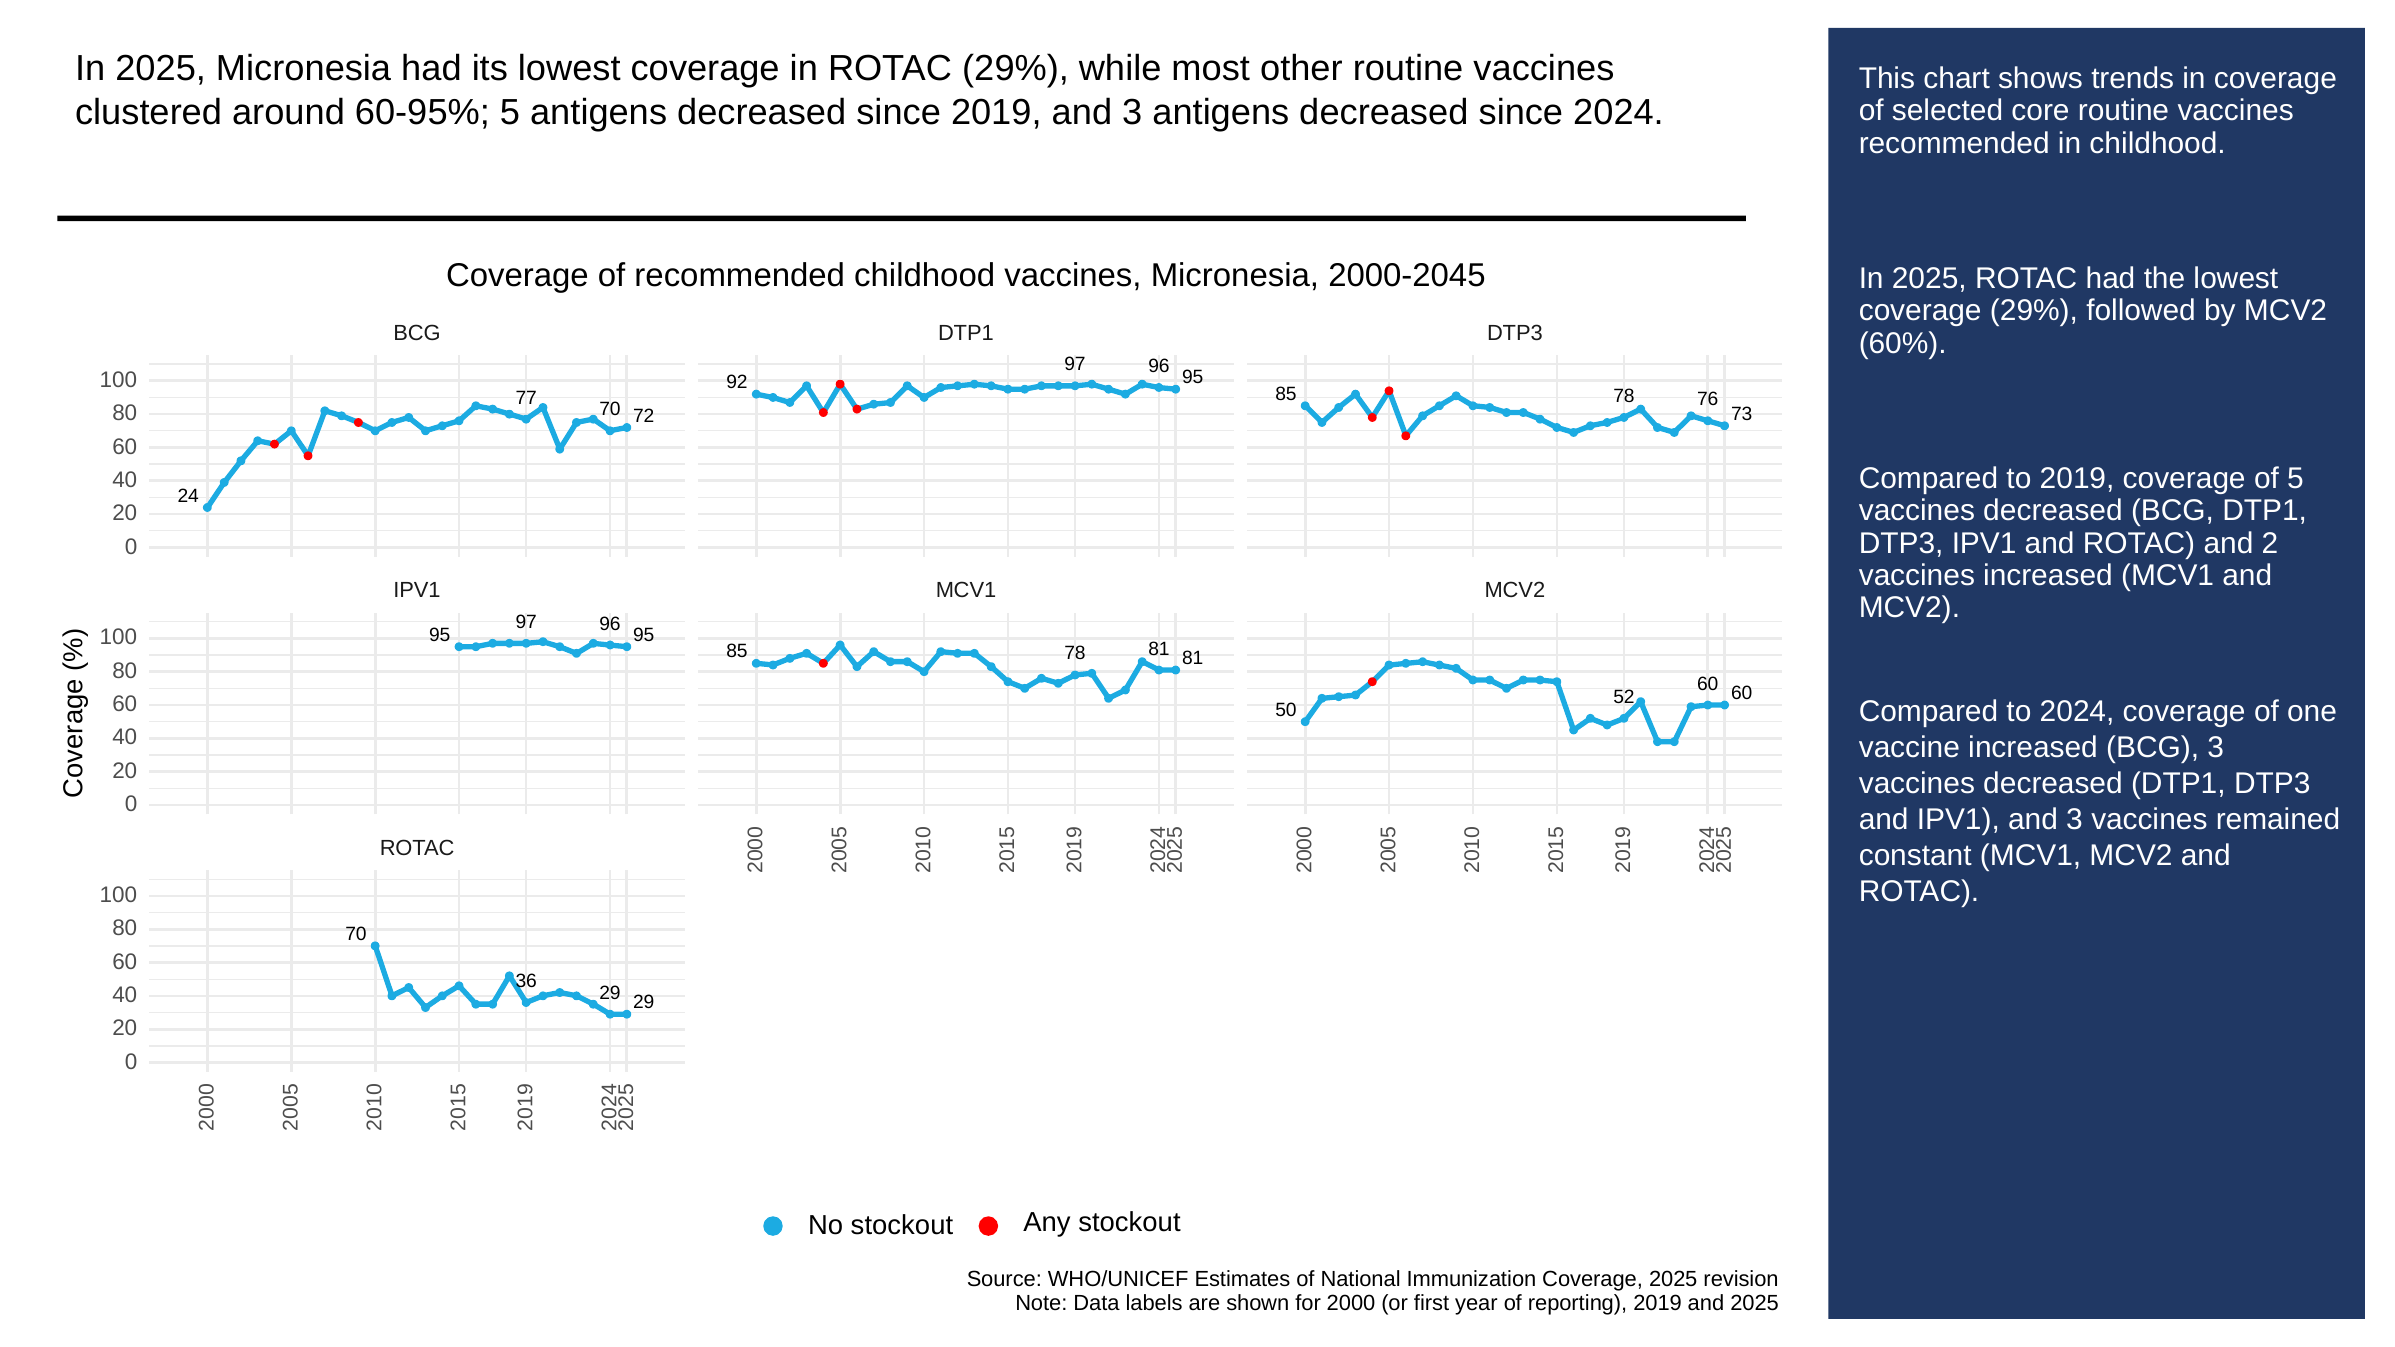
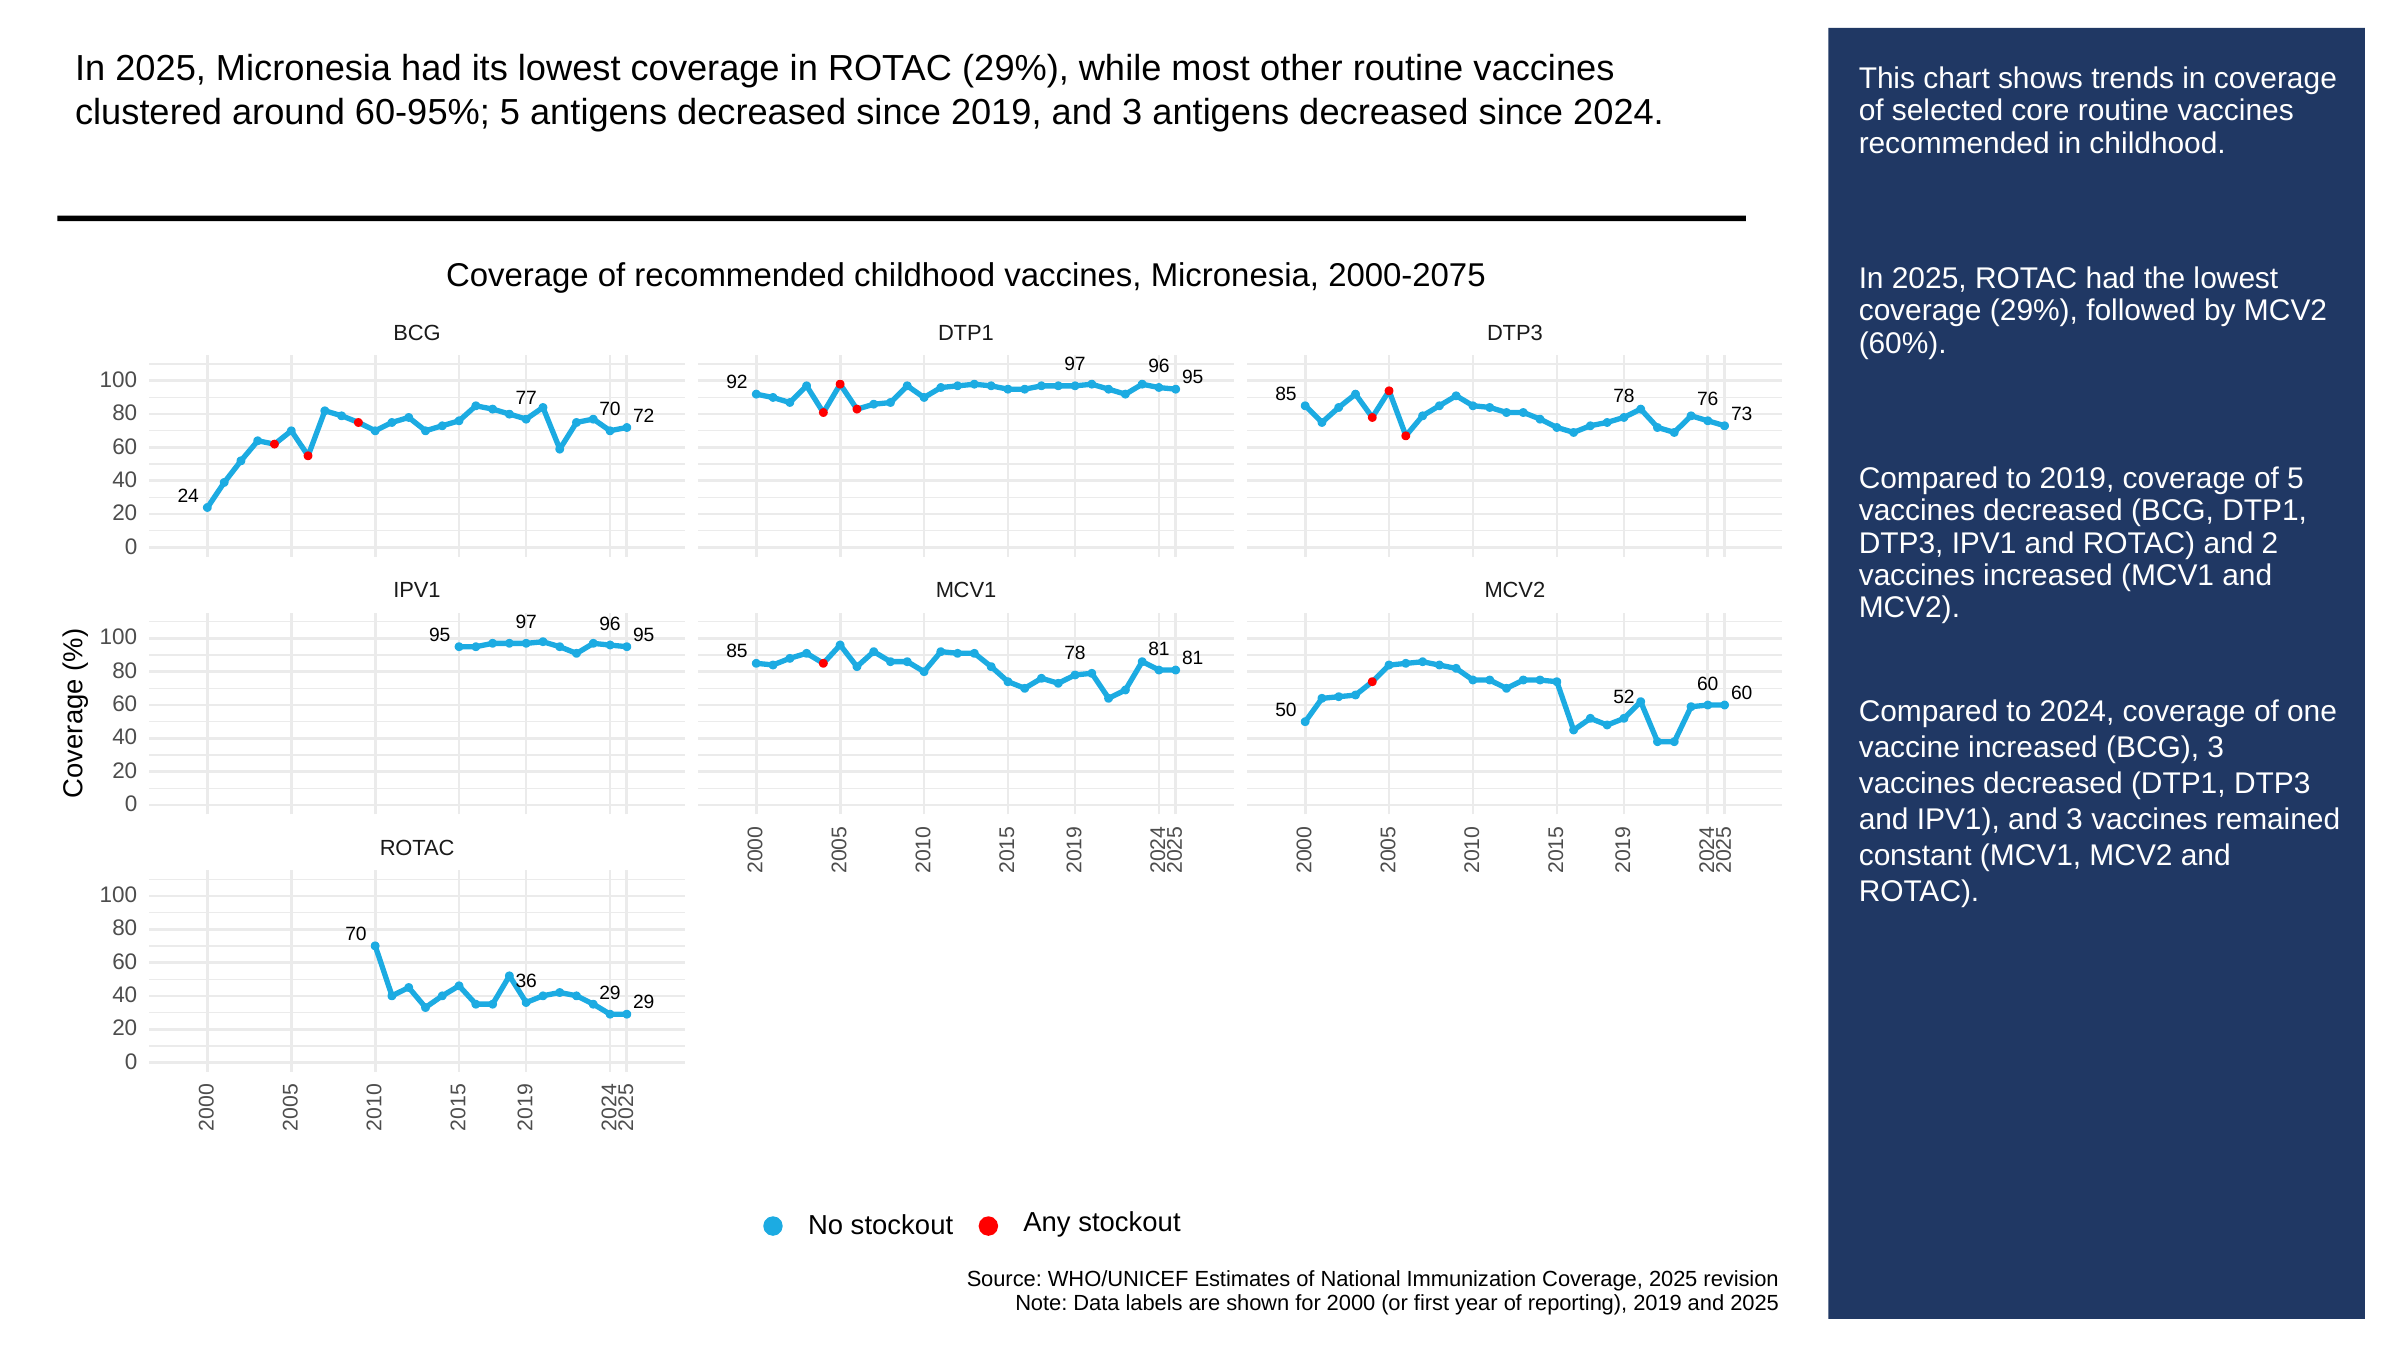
2000-2045: 2000-2045 -> 2000-2075
